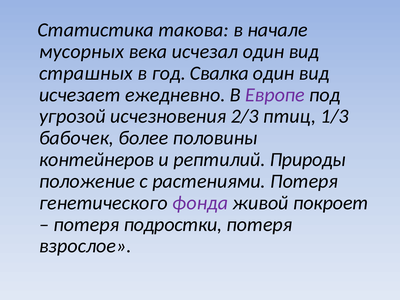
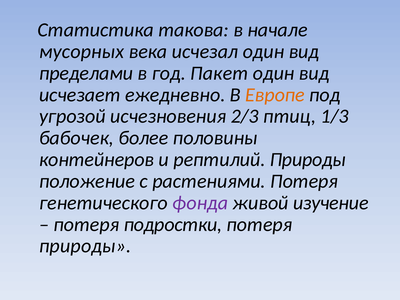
страшных: страшных -> пределами
Свалка: Свалка -> Пакет
Европе colour: purple -> orange
покроет: покроет -> изучение
взрослое at (85, 246): взрослое -> природы
